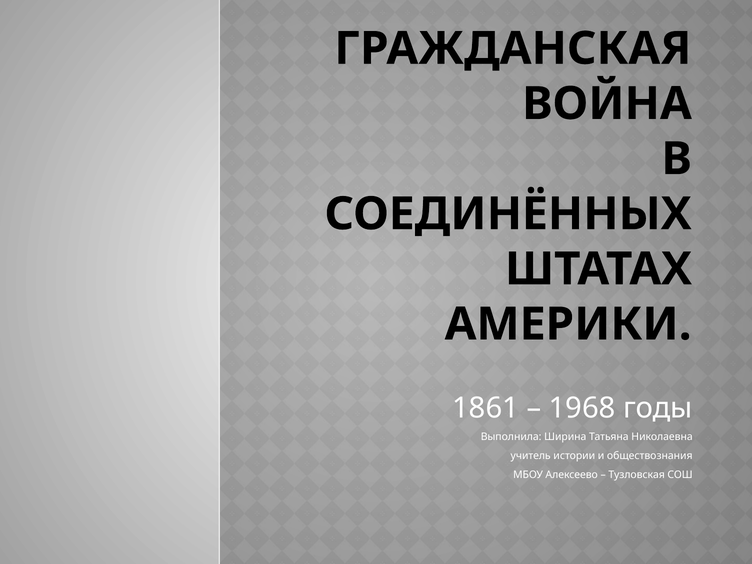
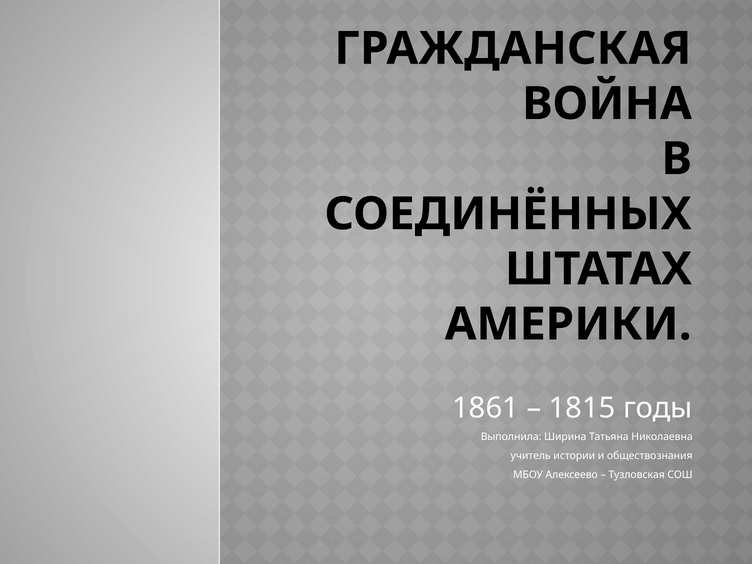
1968: 1968 -> 1815
